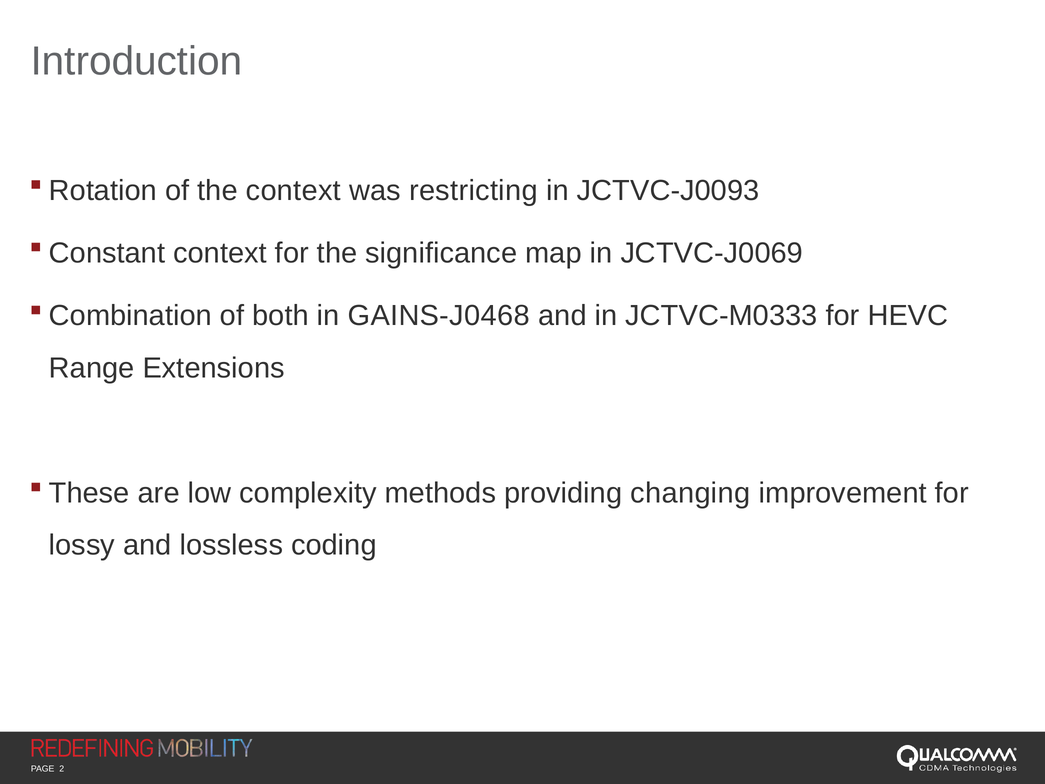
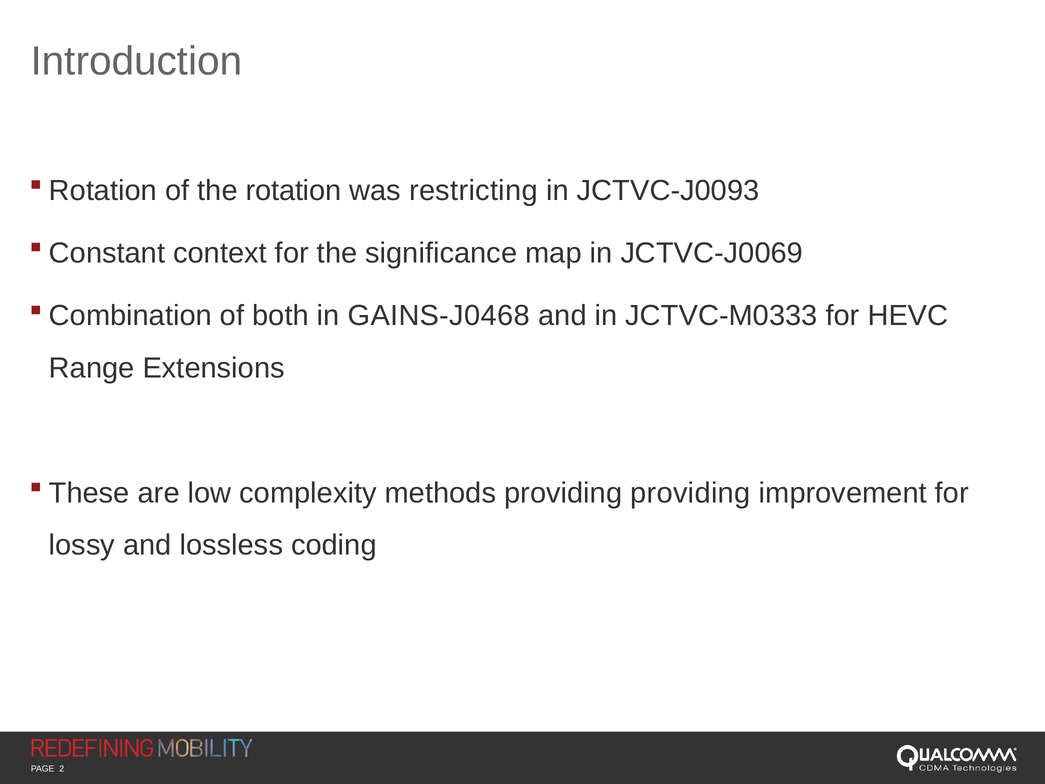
the context: context -> rotation
providing changing: changing -> providing
